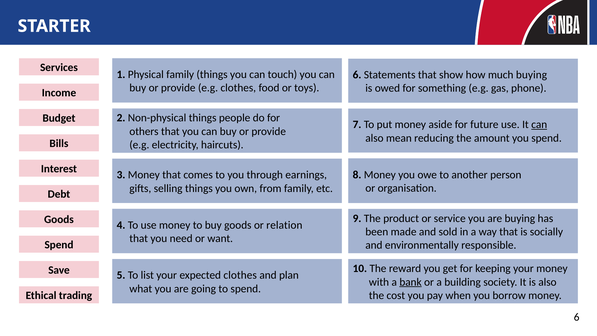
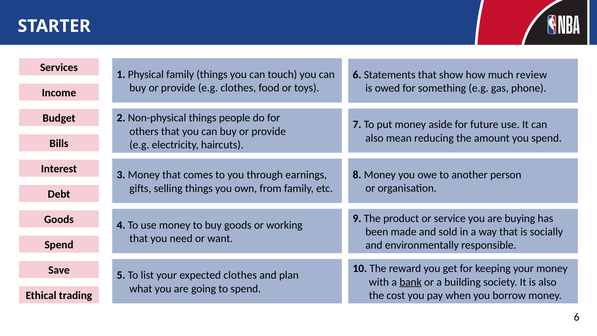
much buying: buying -> review
can at (539, 125) underline: present -> none
relation: relation -> working
